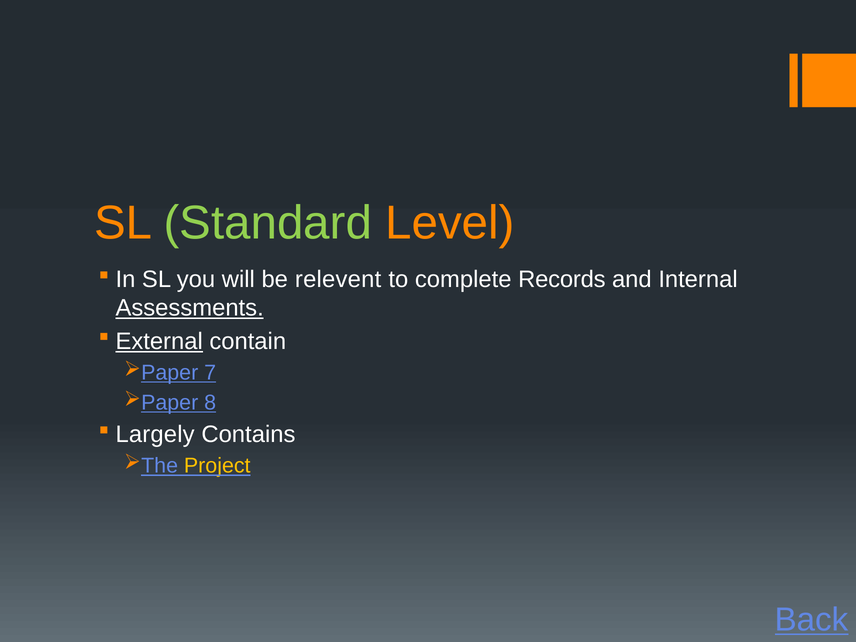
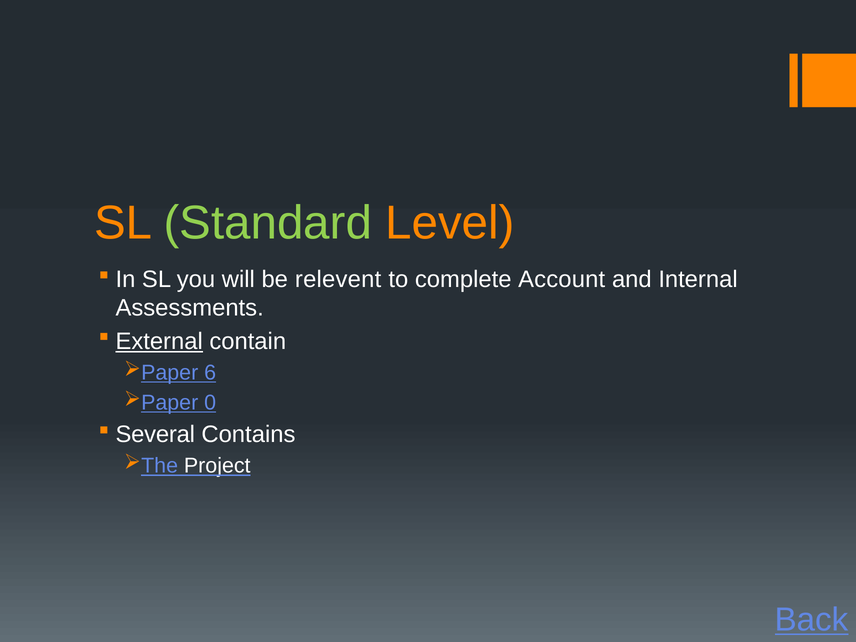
Records: Records -> Account
Assessments underline: present -> none
7: 7 -> 6
8: 8 -> 0
Largely: Largely -> Several
Project colour: yellow -> white
